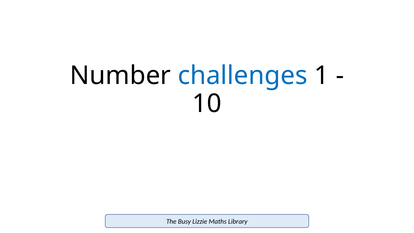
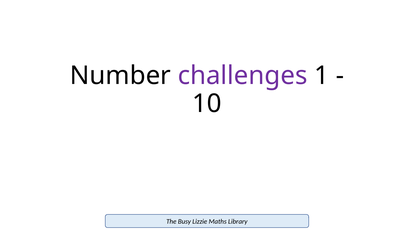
challenges colour: blue -> purple
